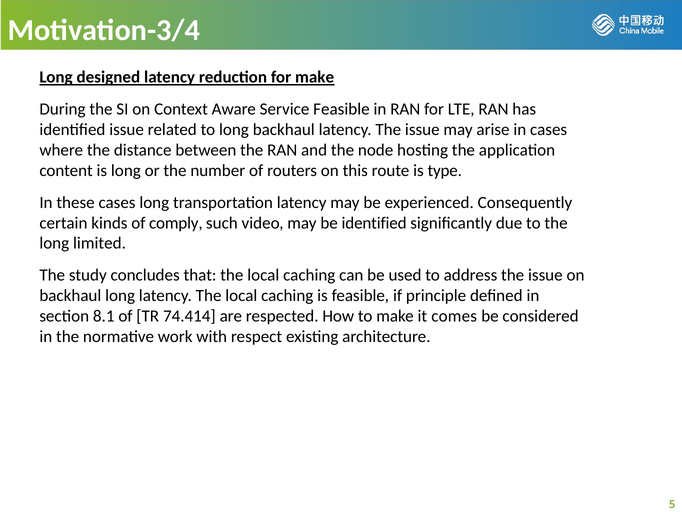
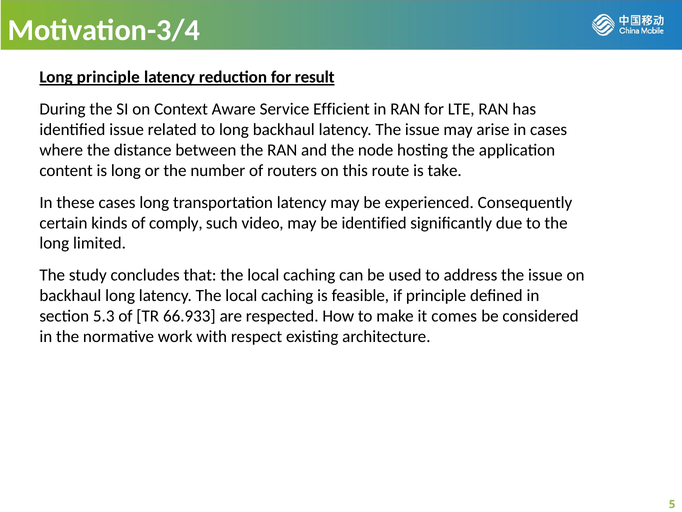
Long designed: designed -> principle
for make: make -> result
Service Feasible: Feasible -> Efficient
type: type -> take
8.1: 8.1 -> 5.3
74.414: 74.414 -> 66.933
